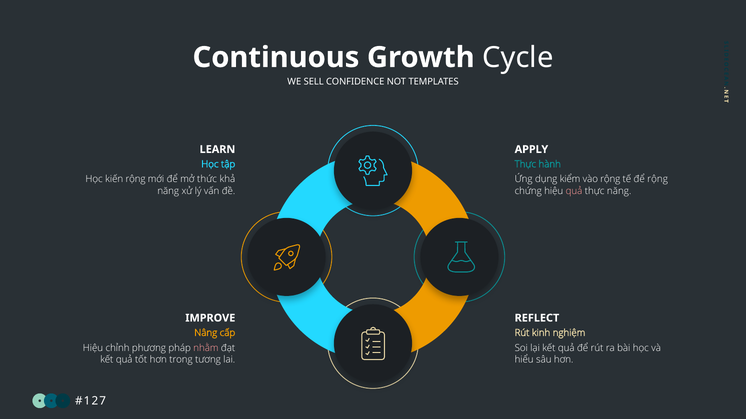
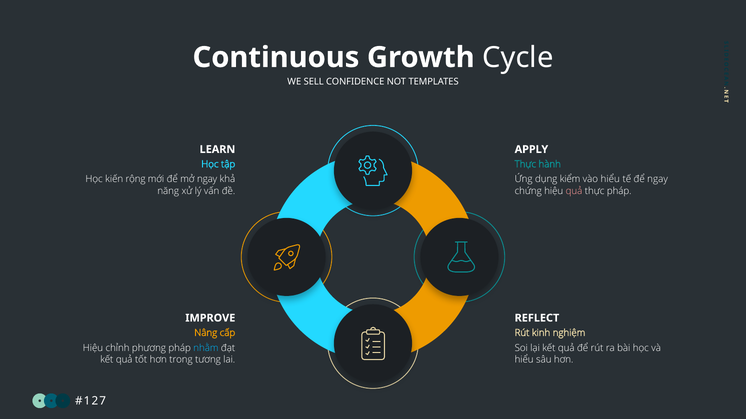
mở thức: thức -> ngay
vào rộng: rộng -> hiểu
để rộng: rộng -> ngay
thực năng: năng -> pháp
nhằm colour: pink -> light blue
